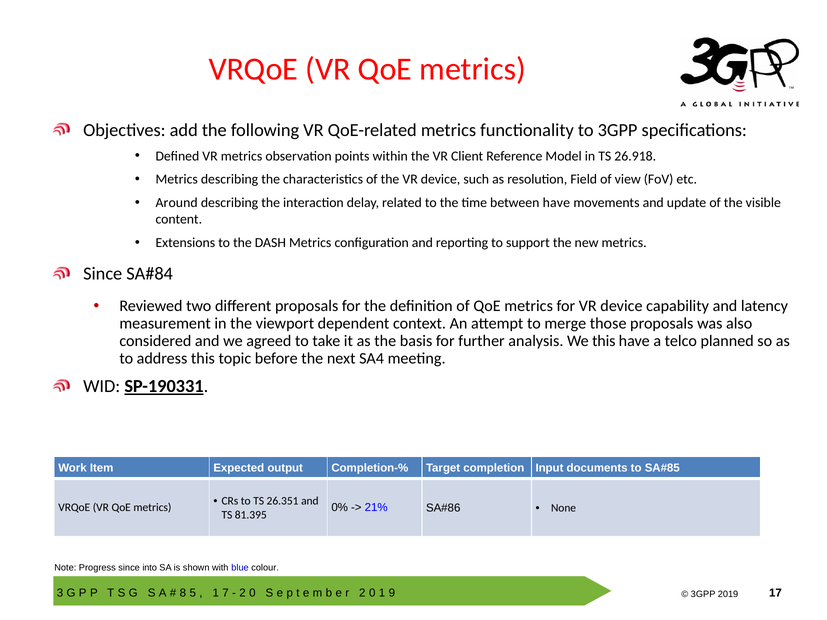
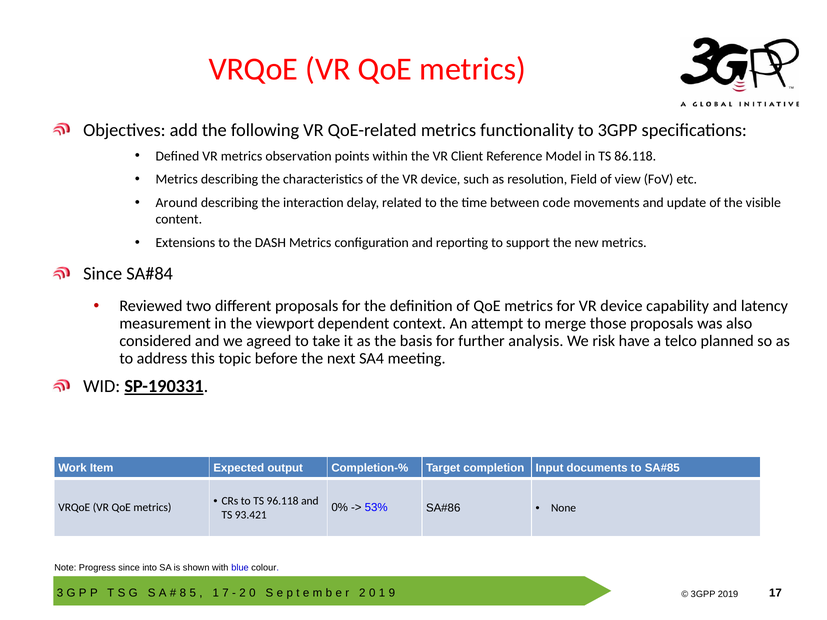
26.918: 26.918 -> 86.118
between have: have -> code
We this: this -> risk
26.351: 26.351 -> 96.118
21%: 21% -> 53%
81.395: 81.395 -> 93.421
